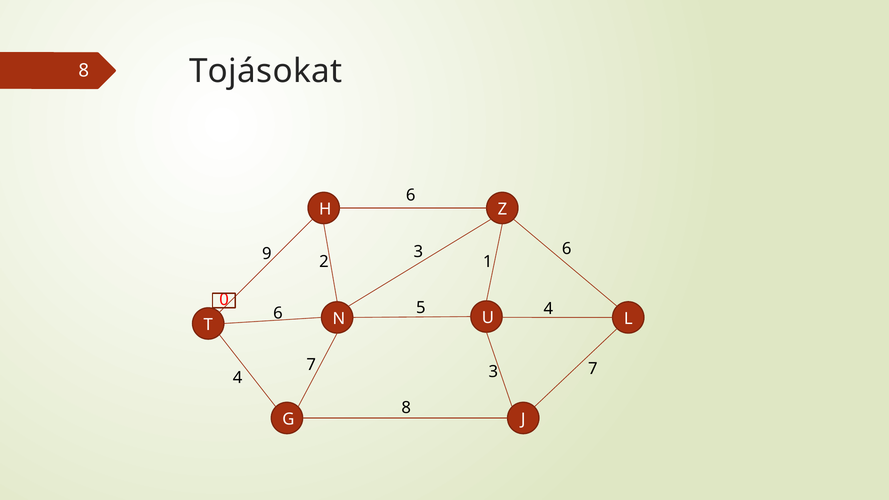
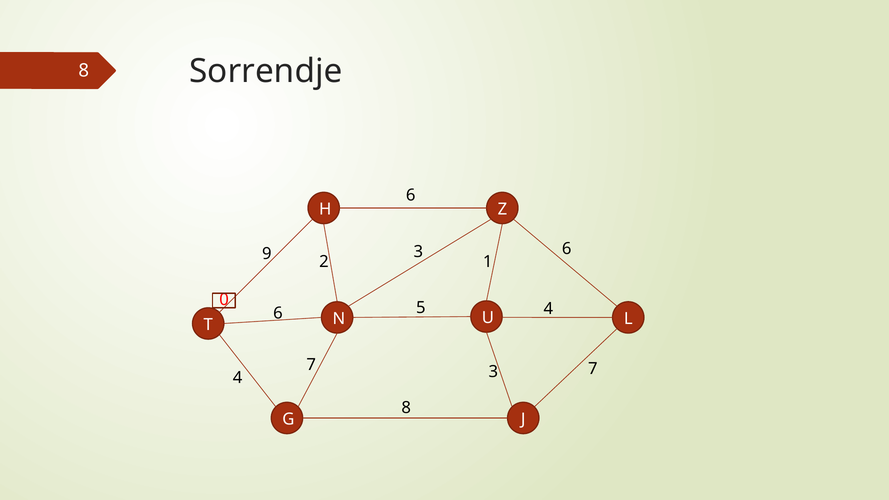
Tojásokat: Tojásokat -> Sorrendje
